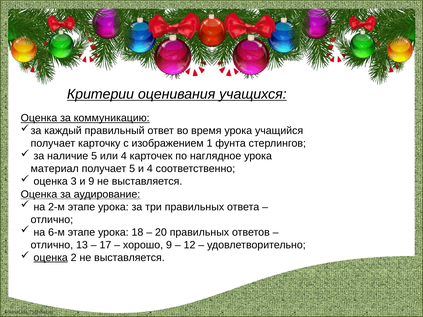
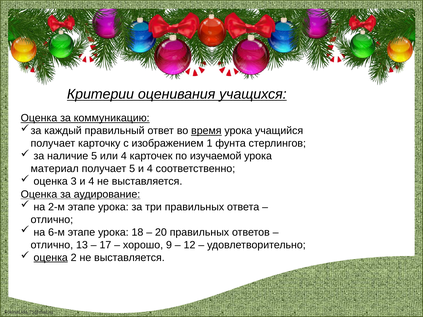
время underline: none -> present
наглядное: наглядное -> изучаемой
3 и 9: 9 -> 4
